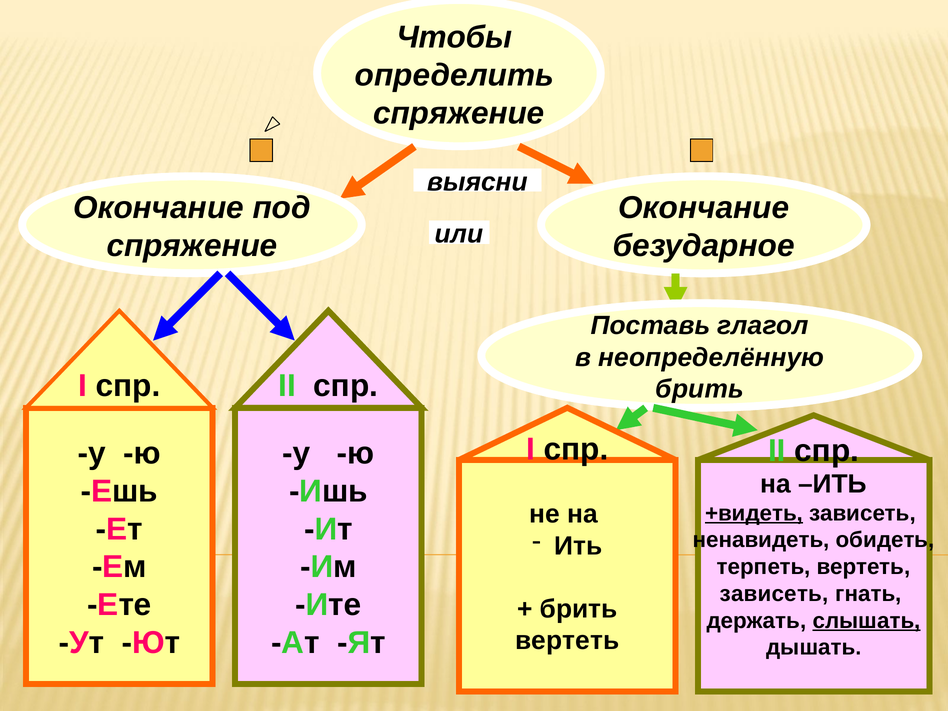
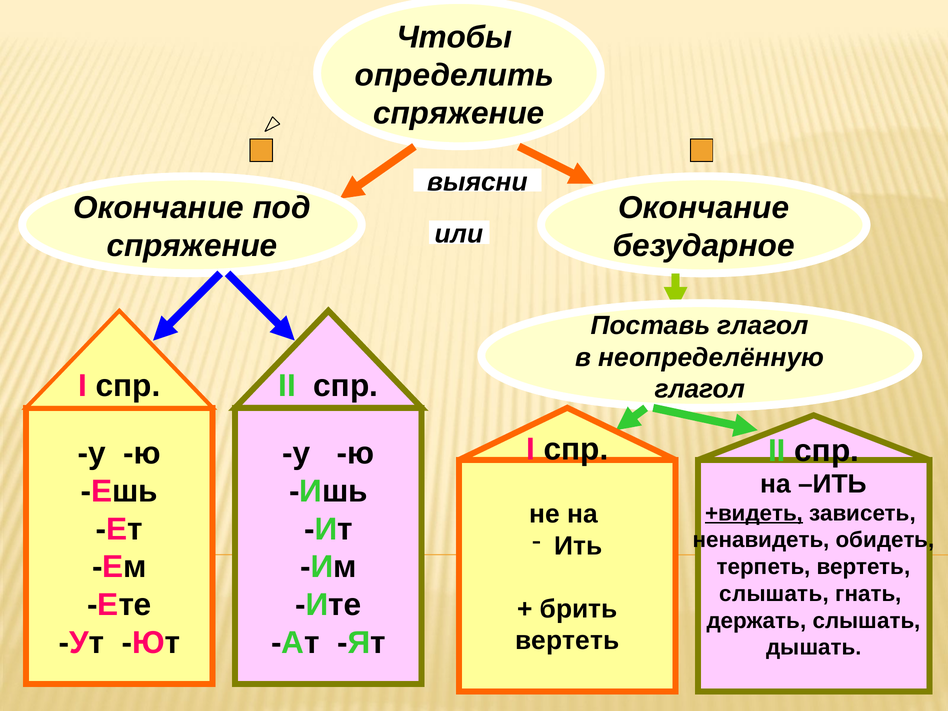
брить at (700, 389): брить -> глагол
зависеть at (774, 594): зависеть -> слышать
слышать at (867, 621) underline: present -> none
